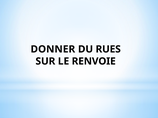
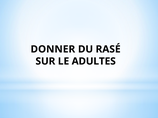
RUES: RUES -> RASÉ
RENVOIE: RENVOIE -> ADULTES
